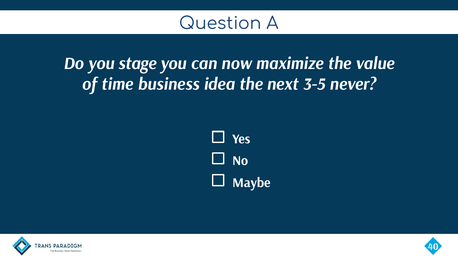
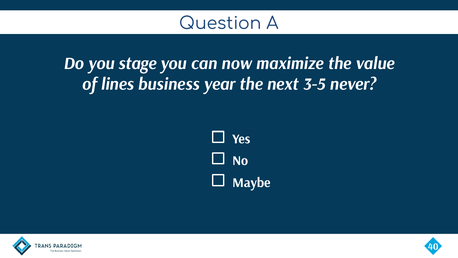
time: time -> lines
idea: idea -> year
